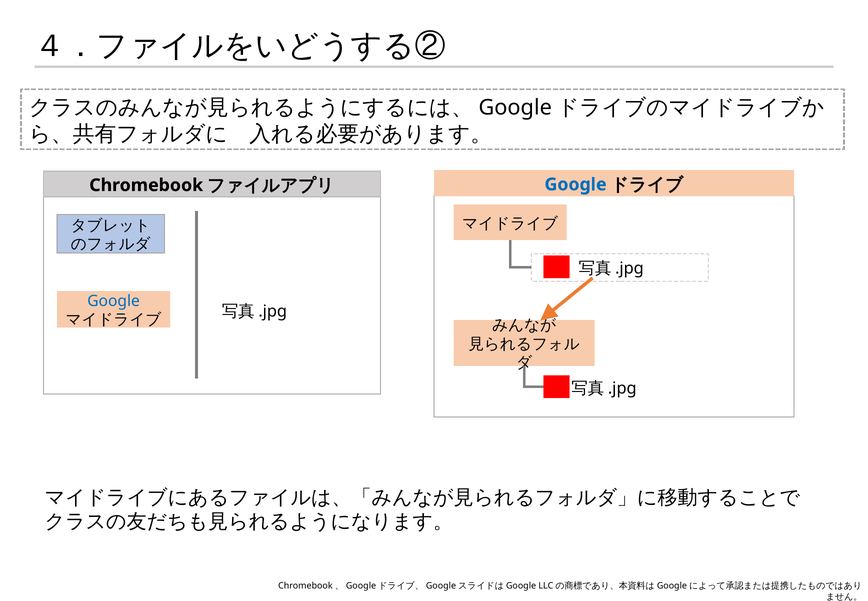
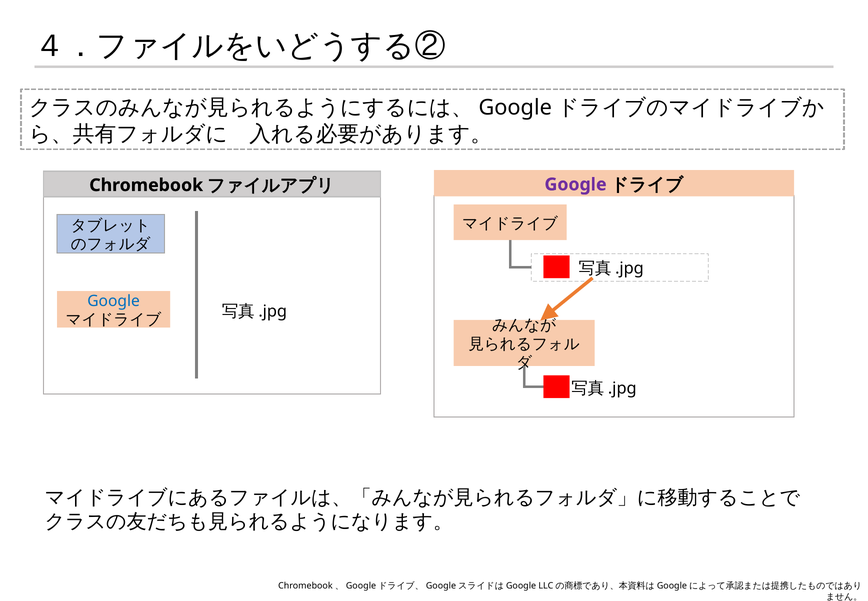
Google at (576, 184) colour: blue -> purple
